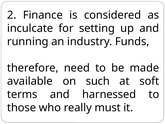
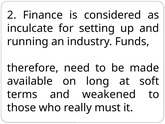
such: such -> long
harnessed: harnessed -> weakened
